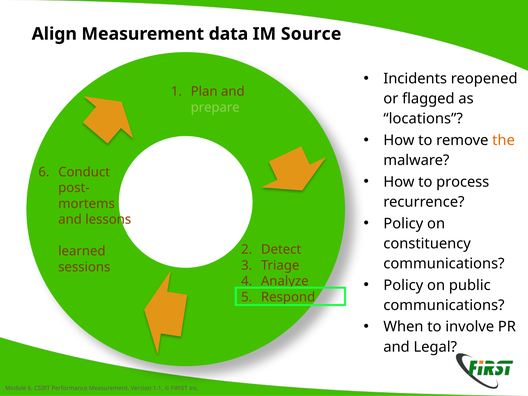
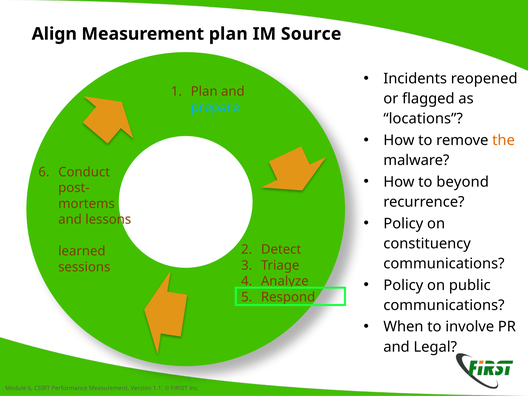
Measurement data: data -> plan
prepare colour: light green -> light blue
process: process -> beyond
